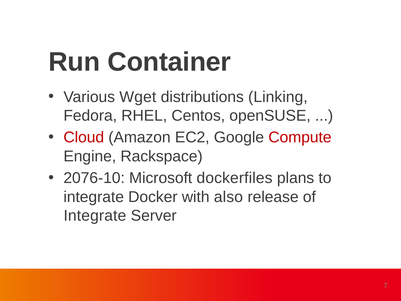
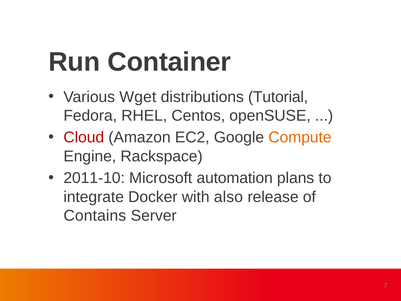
Linking: Linking -> Tutorial
Compute colour: red -> orange
2076-10: 2076-10 -> 2011-10
dockerfiles: dockerfiles -> automation
Integrate at (95, 215): Integrate -> Contains
